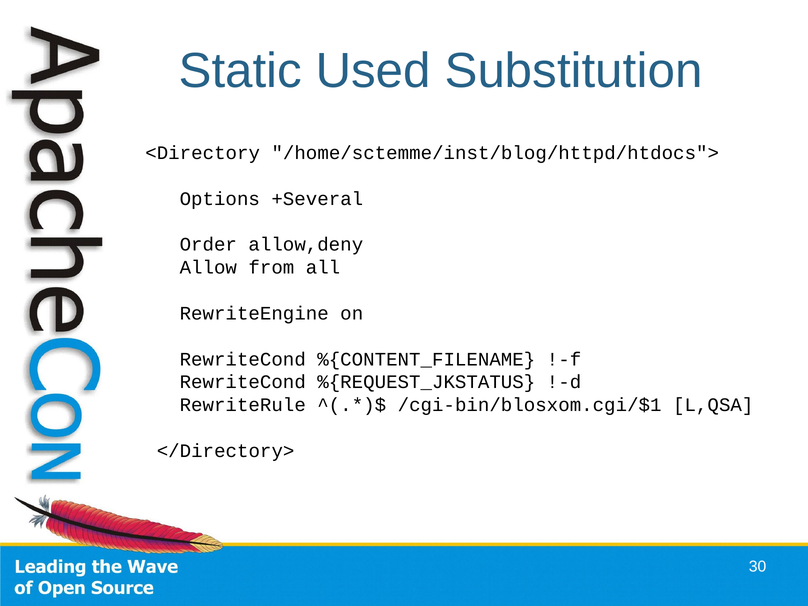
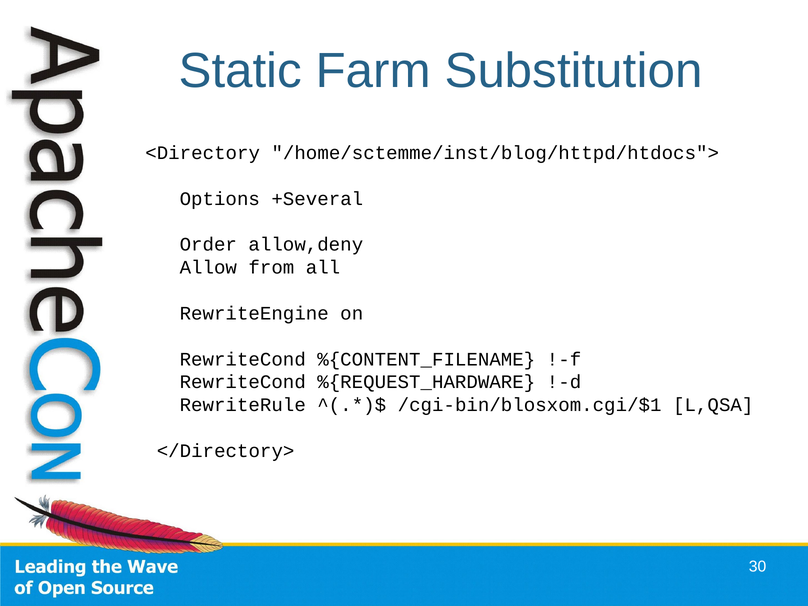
Used: Used -> Farm
%{REQUEST_JKSTATUS: %{REQUEST_JKSTATUS -> %{REQUEST_HARDWARE
